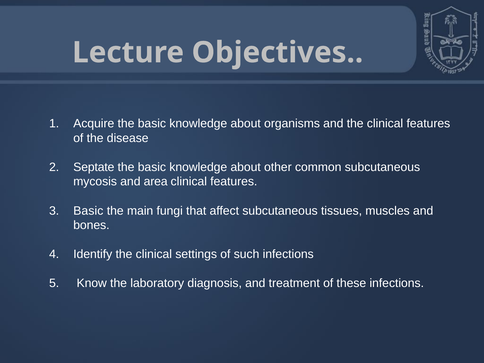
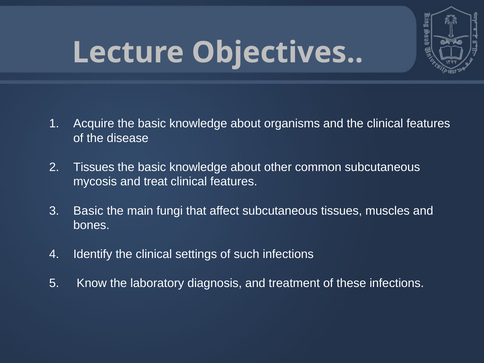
Septate at (94, 167): Septate -> Tissues
area: area -> treat
